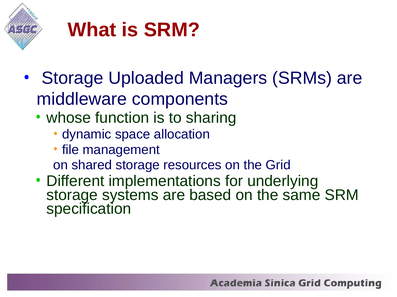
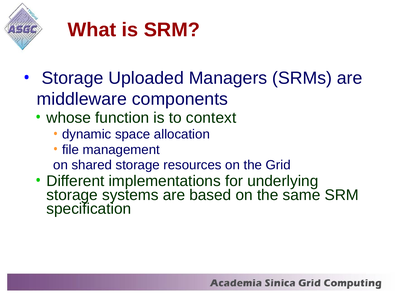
sharing: sharing -> context
